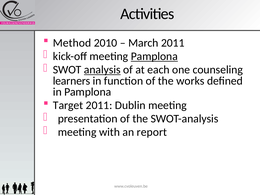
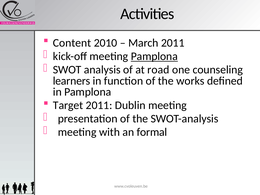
Method: Method -> Content
analysis underline: present -> none
each: each -> road
report: report -> formal
